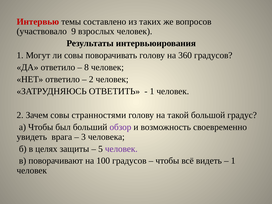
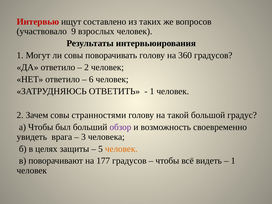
темы: темы -> ищут
8 at (86, 67): 8 -> 2
2 at (91, 79): 2 -> 6
человек at (121, 149) colour: purple -> orange
100: 100 -> 177
